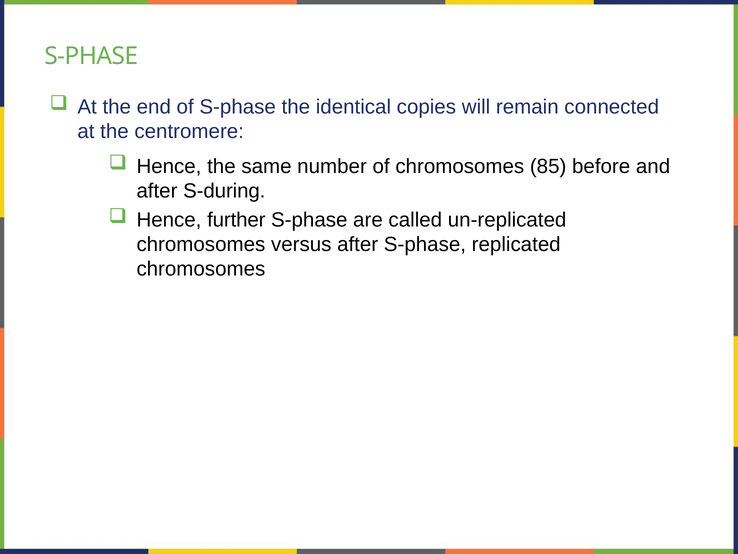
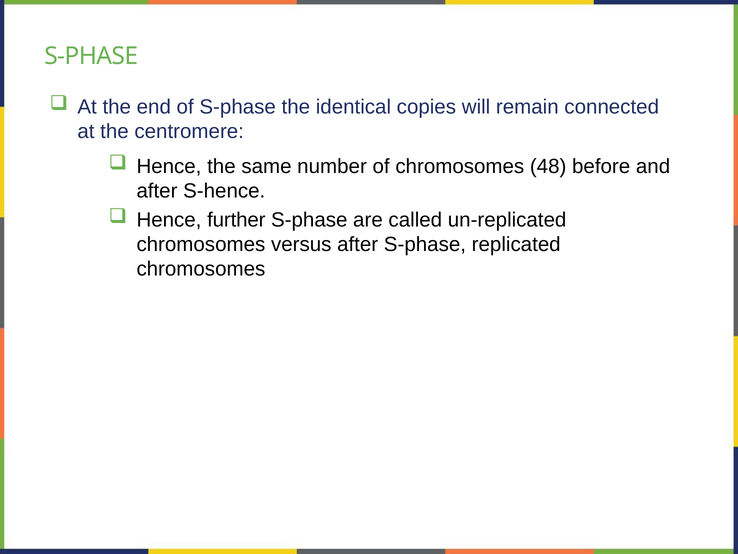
85: 85 -> 48
S-during: S-during -> S-hence
